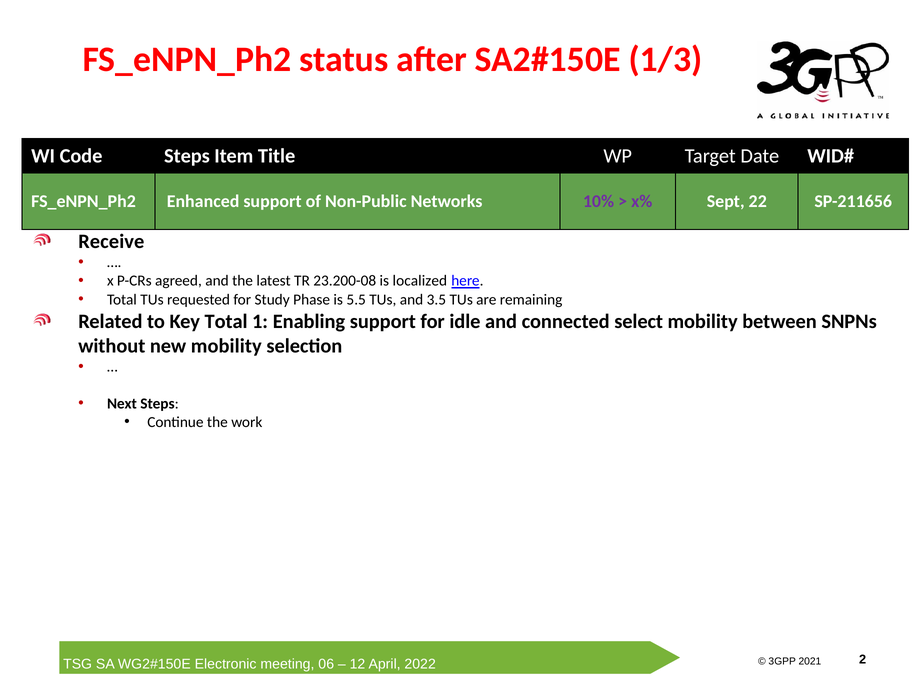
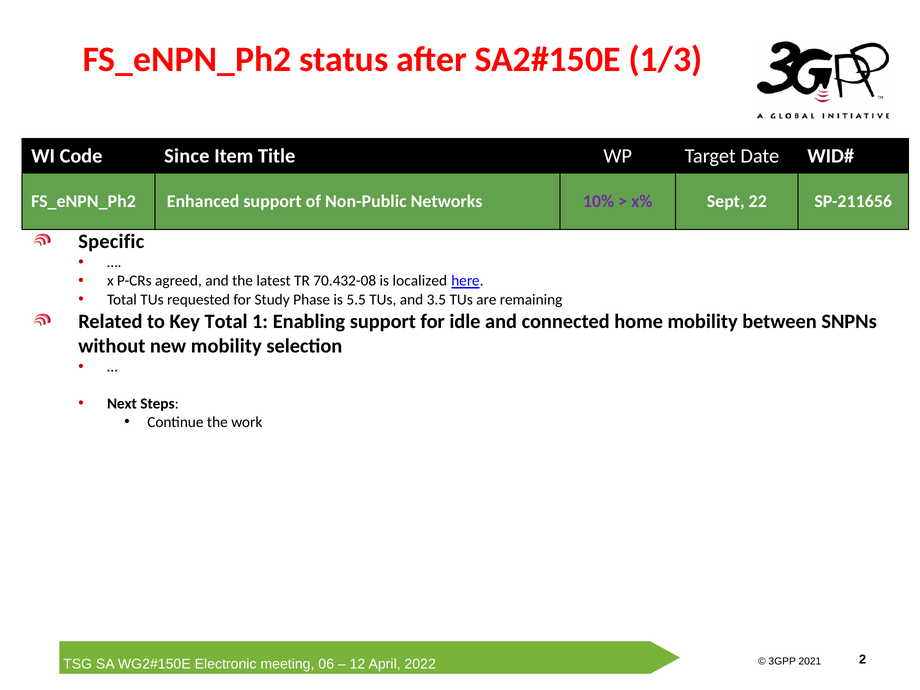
Code Steps: Steps -> Since
Receive: Receive -> Specific
23.200-08: 23.200-08 -> 70.432-08
select: select -> home
